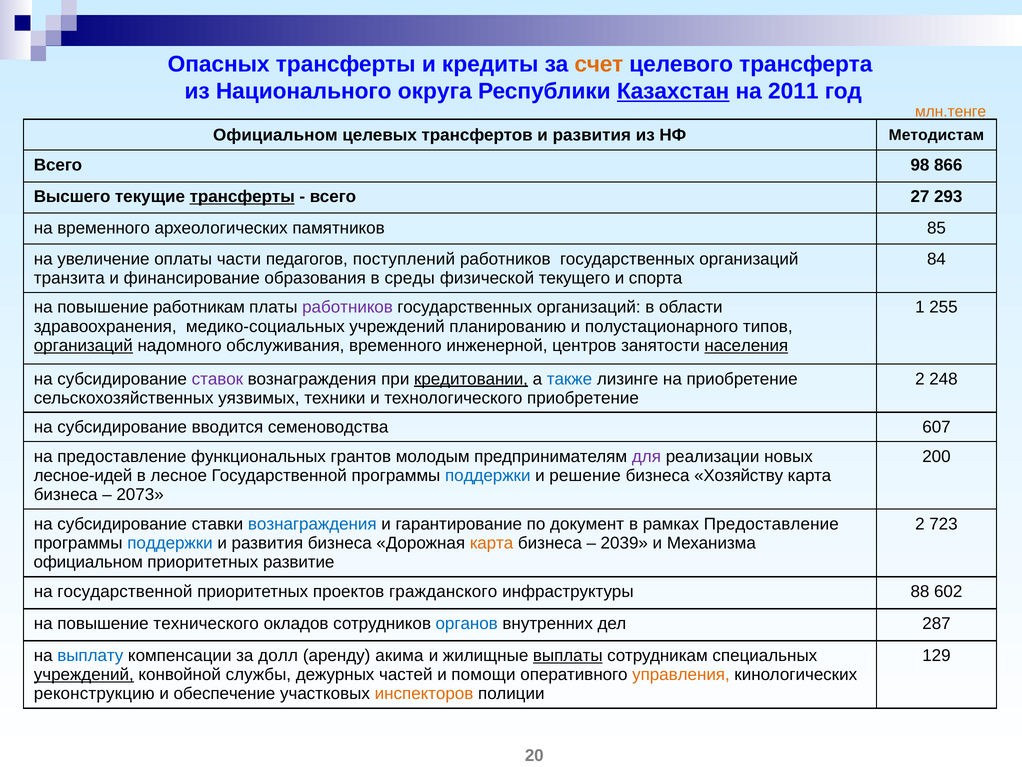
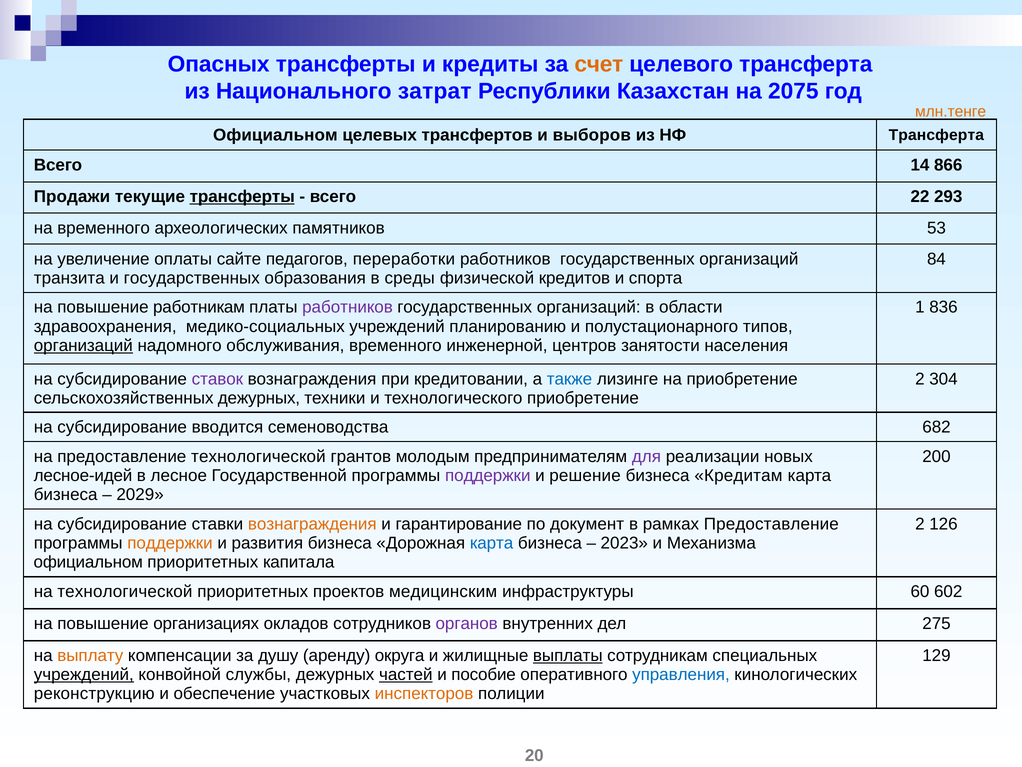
округа: округа -> затрат
Казахстан underline: present -> none
2011: 2011 -> 2075
трансфертов и развития: развития -> выборов
НФ Методистам: Методистам -> Трансферта
98: 98 -> 14
Высшего: Высшего -> Продажи
27: 27 -> 22
85: 85 -> 53
части: части -> сайте
поступлений: поступлений -> переработки
и финансирование: финансирование -> государственных
текущего: текущего -> кредитов
255: 255 -> 836
населения underline: present -> none
кредитовании underline: present -> none
248: 248 -> 304
сельскохозяйственных уязвимых: уязвимых -> дежурных
607: 607 -> 682
предоставление функциональных: функциональных -> технологической
поддержки at (488, 475) colour: blue -> purple
Хозяйству: Хозяйству -> Кредитам
2073: 2073 -> 2029
вознаграждения at (312, 524) colour: blue -> orange
723: 723 -> 126
поддержки at (170, 543) colour: blue -> orange
карта at (492, 543) colour: orange -> blue
2039: 2039 -> 2023
развитие: развитие -> капитала
на государственной: государственной -> технологической
гражданского: гражданского -> медицинским
88: 88 -> 60
технического: технического -> организациях
органов colour: blue -> purple
287: 287 -> 275
выплату colour: blue -> orange
долл: долл -> душу
акима: акима -> округа
частей underline: none -> present
помощи: помощи -> пособие
управления colour: orange -> blue
